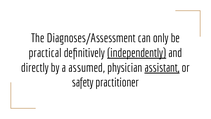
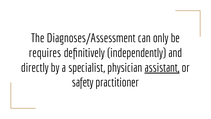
practical: practical -> requires
independently underline: present -> none
assumed: assumed -> specialist
